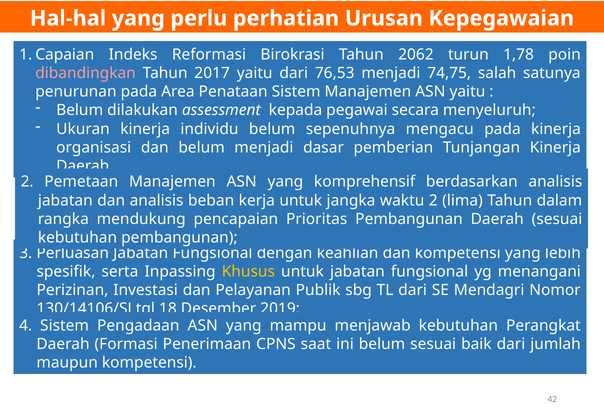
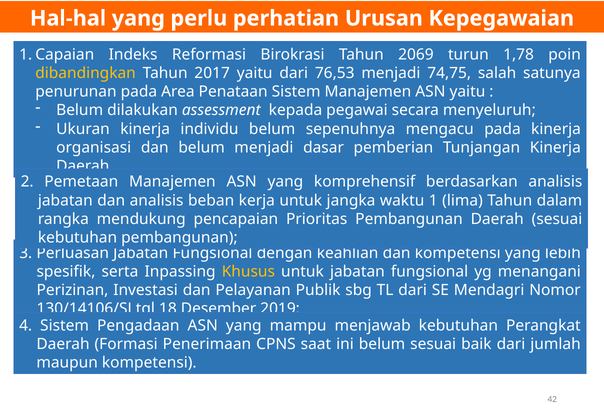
2062: 2062 -> 2069
dibandingkan colour: pink -> yellow
waktu 2: 2 -> 1
